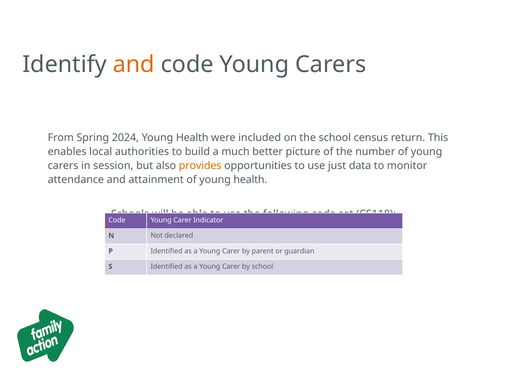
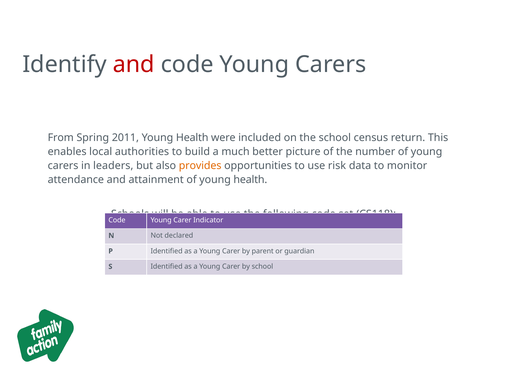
and at (134, 65) colour: orange -> red
2024: 2024 -> 2011
session: session -> leaders
just: just -> risk
